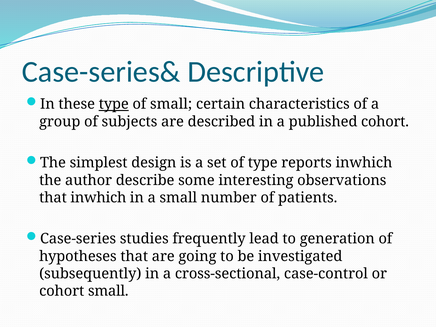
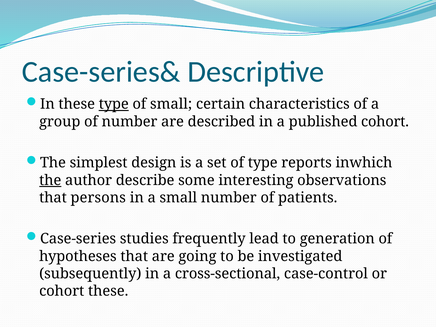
of subjects: subjects -> number
the at (50, 180) underline: none -> present
that inwhich: inwhich -> persons
cohort small: small -> these
